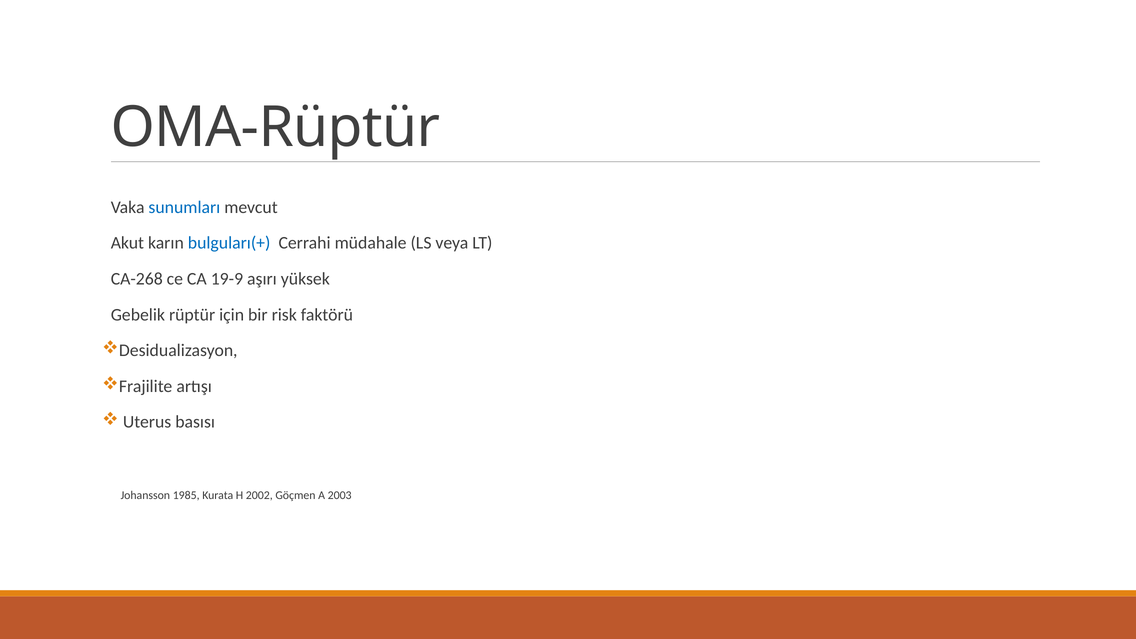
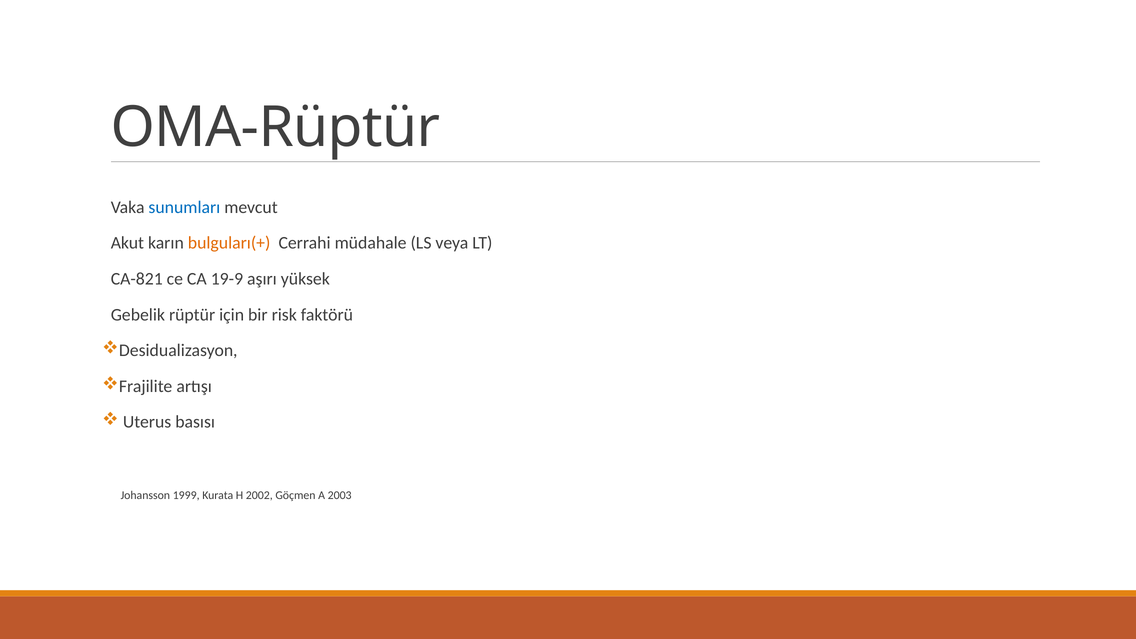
bulguları(+ colour: blue -> orange
CA-268: CA-268 -> CA-821
1985: 1985 -> 1999
